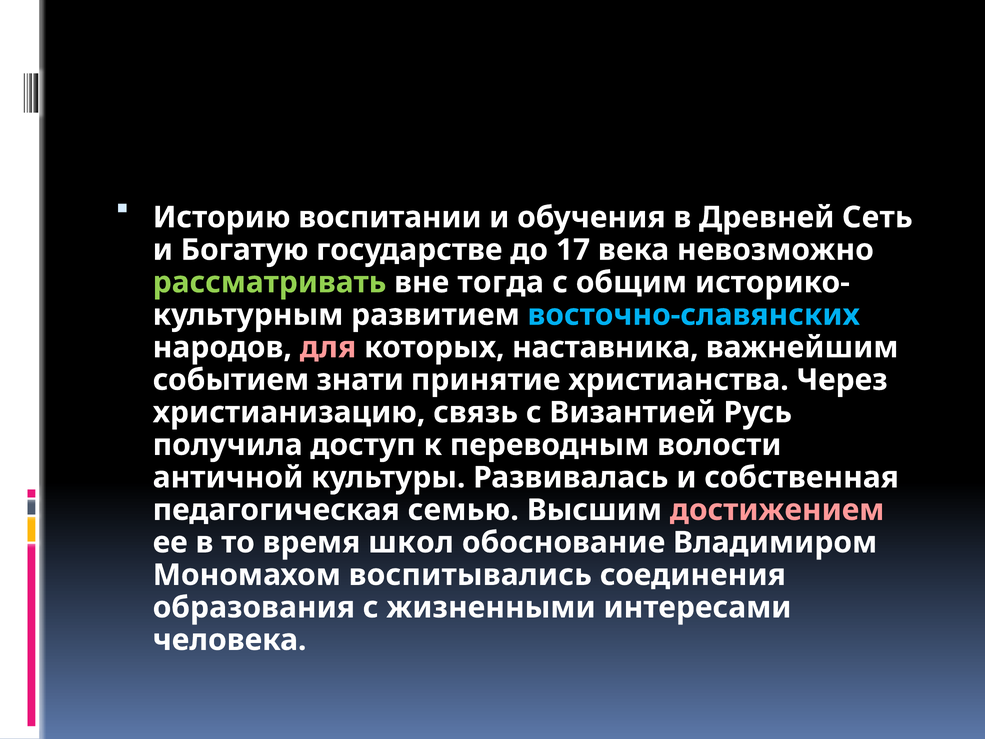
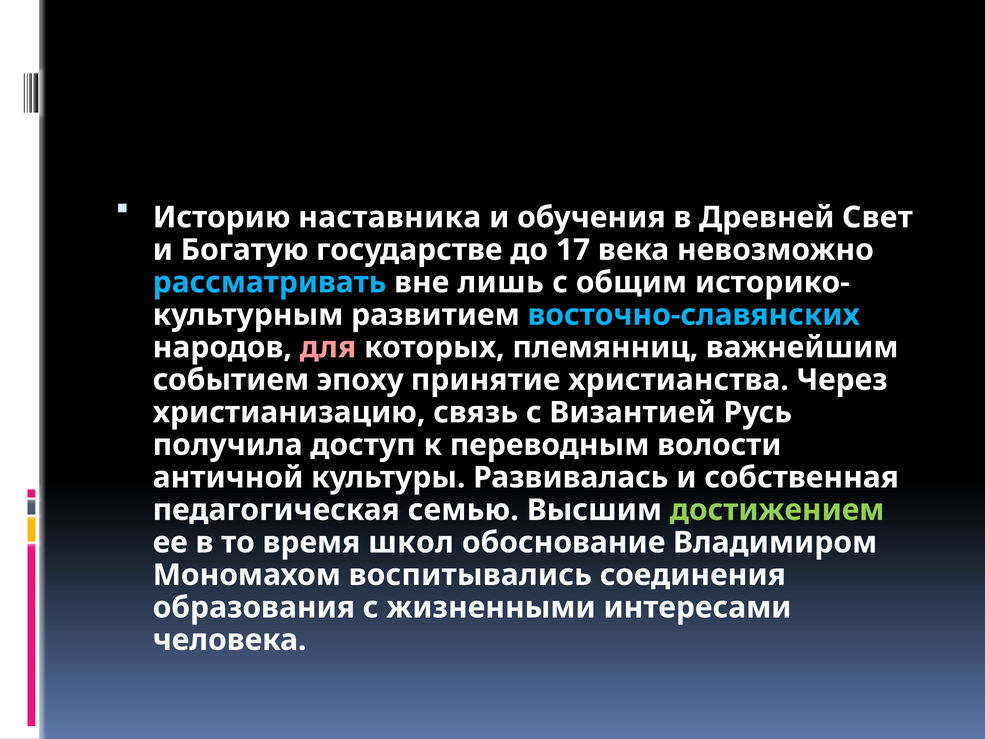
воспитании: воспитании -> наставника
Сеть: Сеть -> Свет
рассматривать colour: light green -> light blue
тогда: тогда -> лишь
наставника: наставника -> племянниц
знати: знати -> эпоху
достижением colour: pink -> light green
